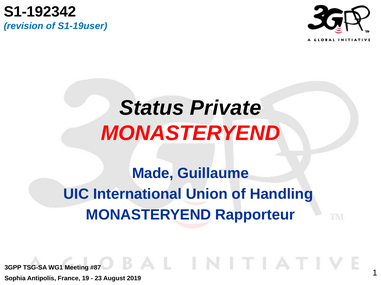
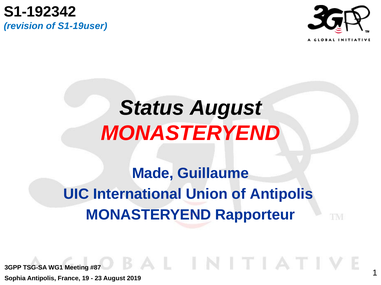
Status Private: Private -> August
of Handling: Handling -> Antipolis
